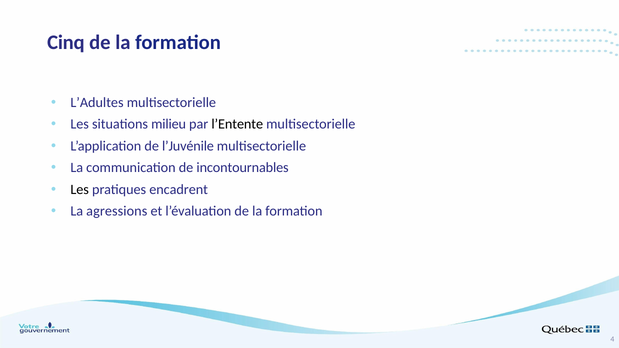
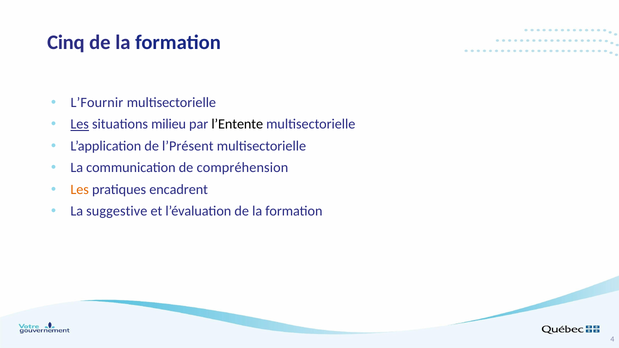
L’Adultes: L’Adultes -> L’Fournir
Les at (80, 124) underline: none -> present
l’Juvénile: l’Juvénile -> l’Présent
incontournables: incontournables -> compréhension
Les at (80, 190) colour: black -> orange
agressions: agressions -> suggestive
